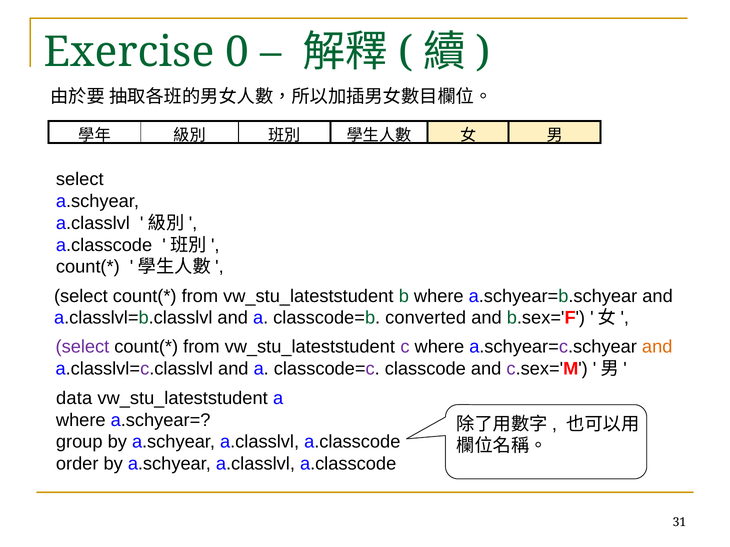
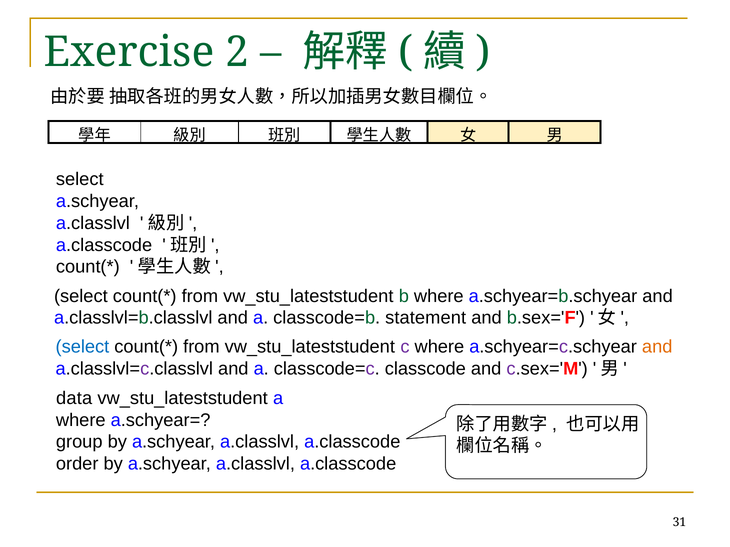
0: 0 -> 2
converted: converted -> statement
select at (82, 347) colour: purple -> blue
